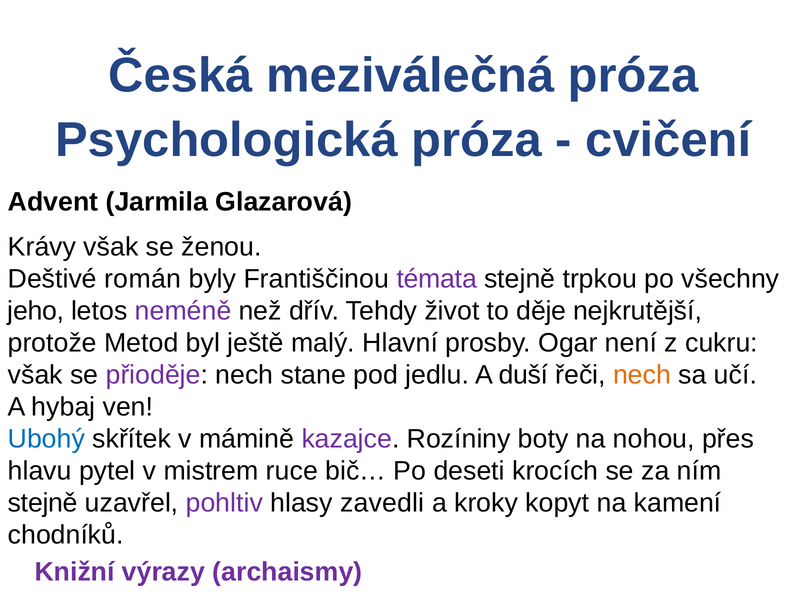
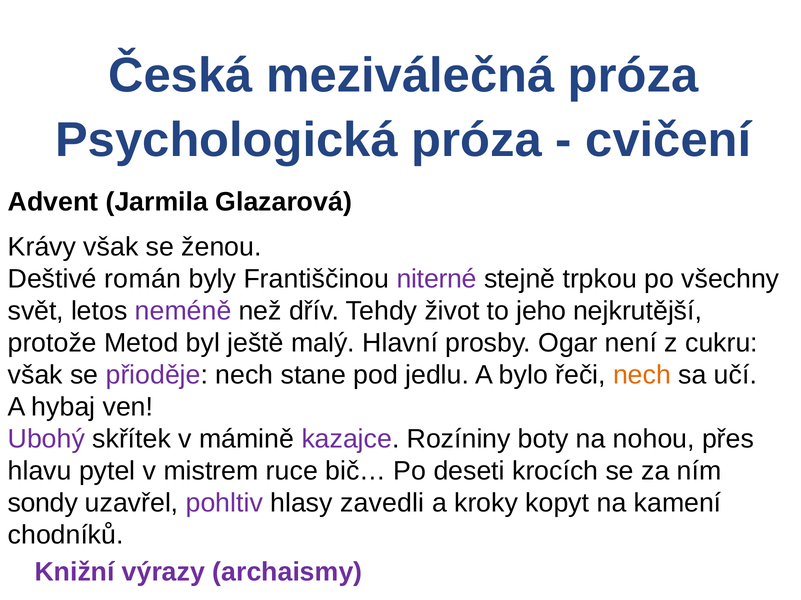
témata: témata -> niterné
jeho: jeho -> svět
děje: děje -> jeho
duší: duší -> bylo
Ubohý colour: blue -> purple
stejně at (43, 504): stejně -> sondy
